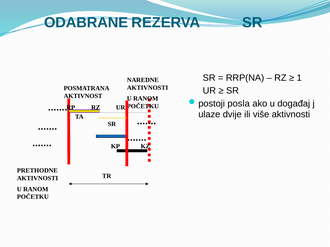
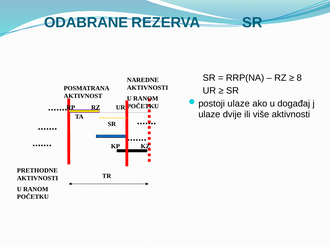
1: 1 -> 8
posla at (239, 104): posla -> ulaze
